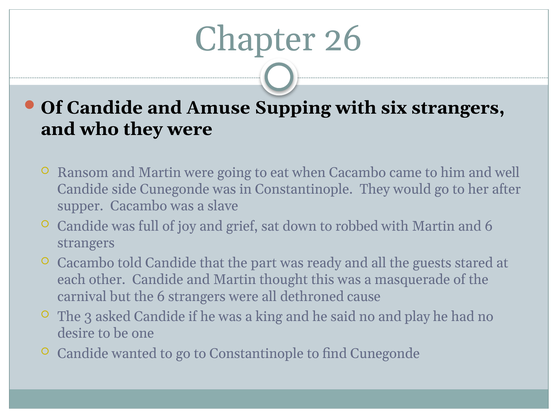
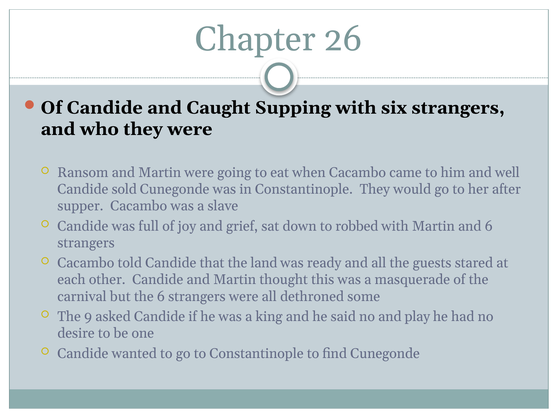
Amuse: Amuse -> Caught
side: side -> sold
part: part -> land
cause: cause -> some
3: 3 -> 9
